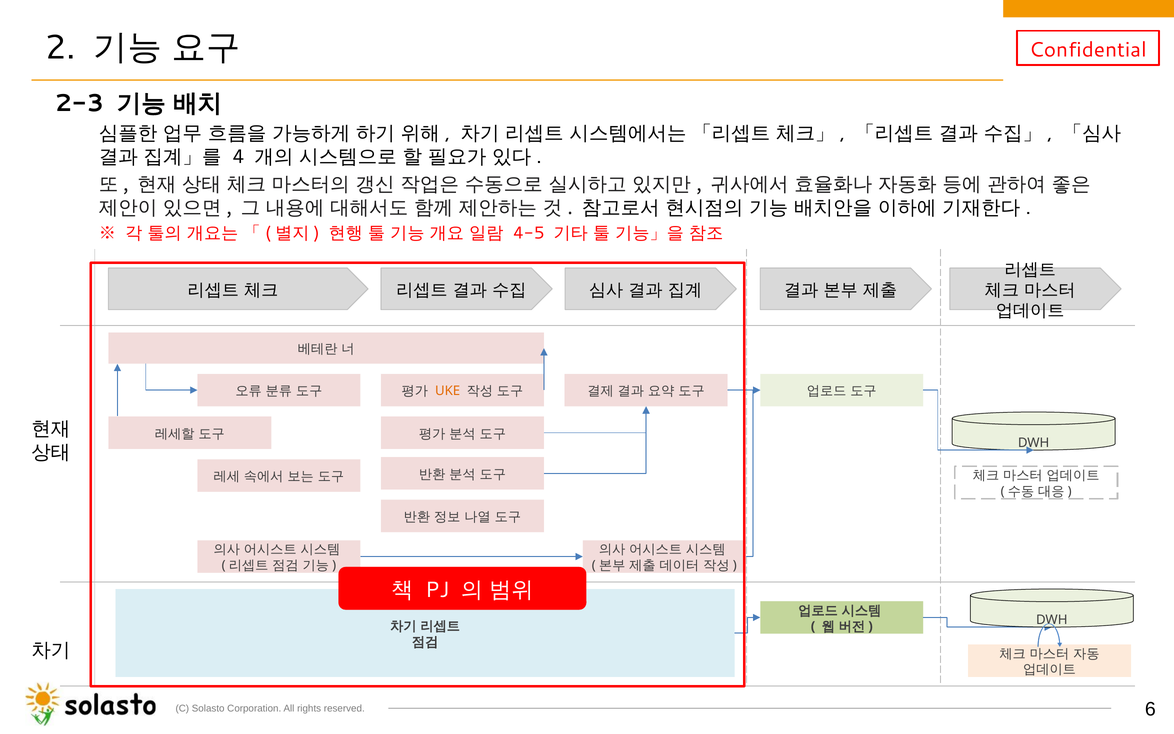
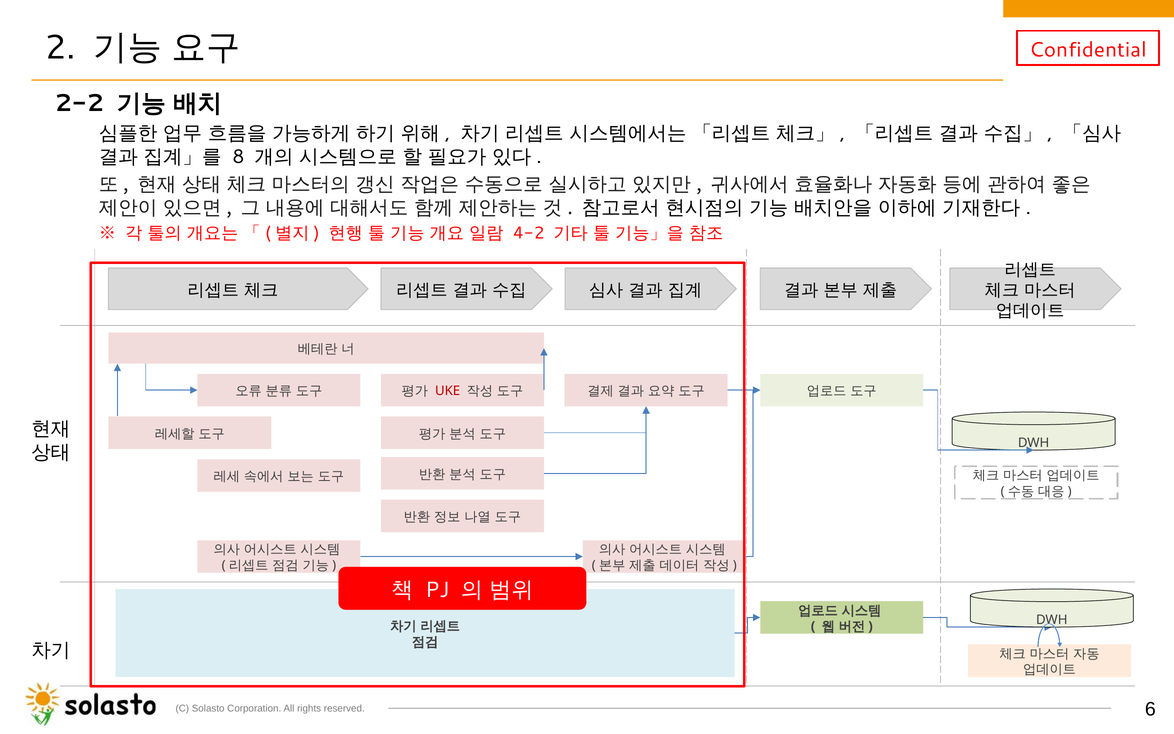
2-3: 2-3 -> 2-2
4: 4 -> 8
4-5: 4-5 -> 4-2
UKE colour: orange -> red
